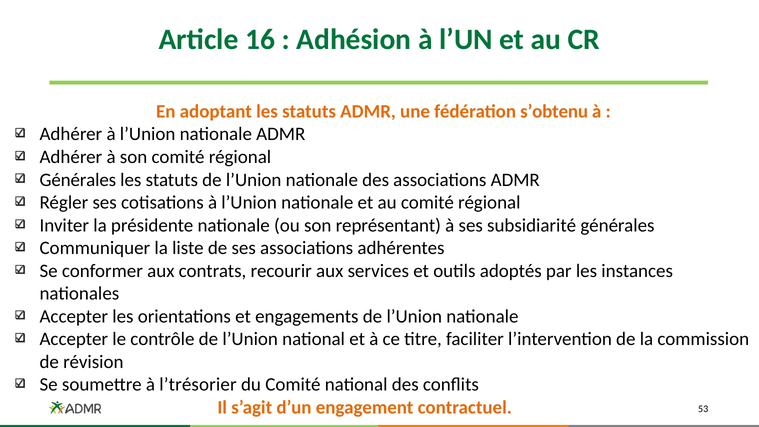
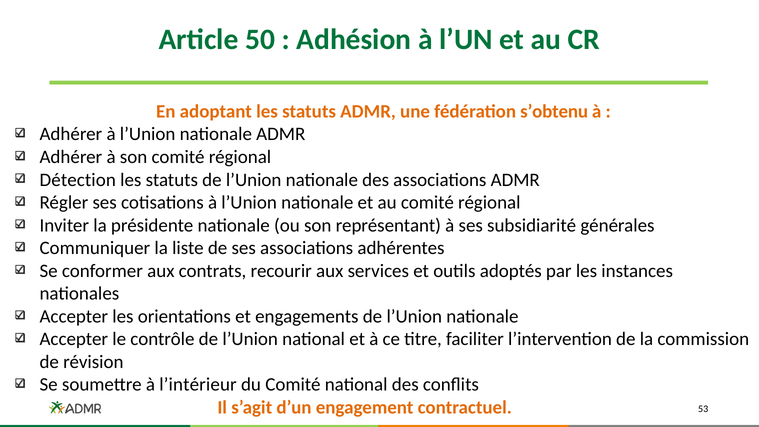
16: 16 -> 50
Générales at (78, 180): Générales -> Détection
l’trésorier: l’trésorier -> l’intérieur
